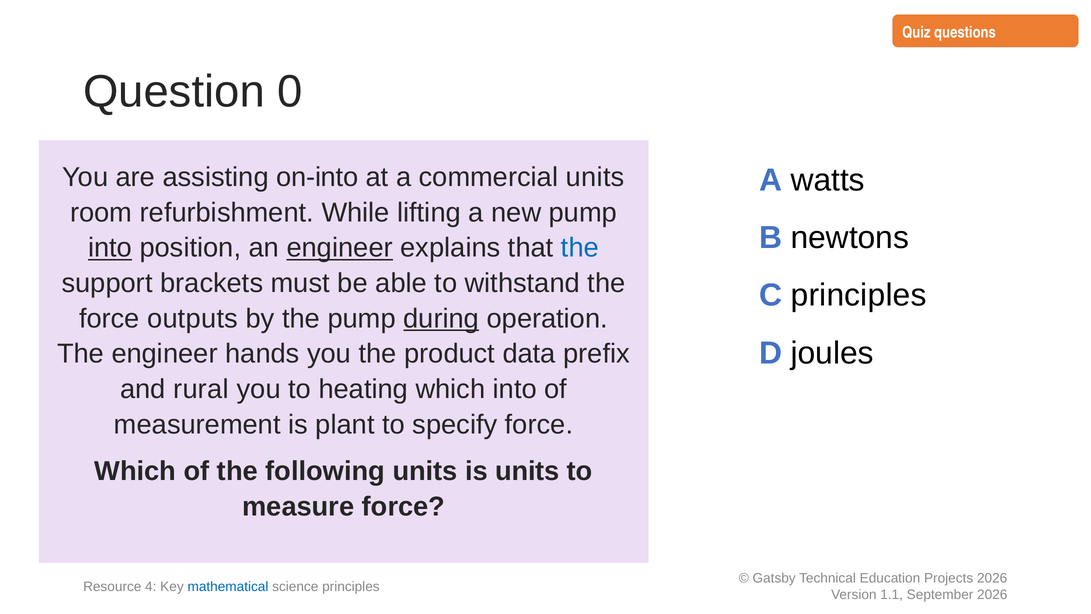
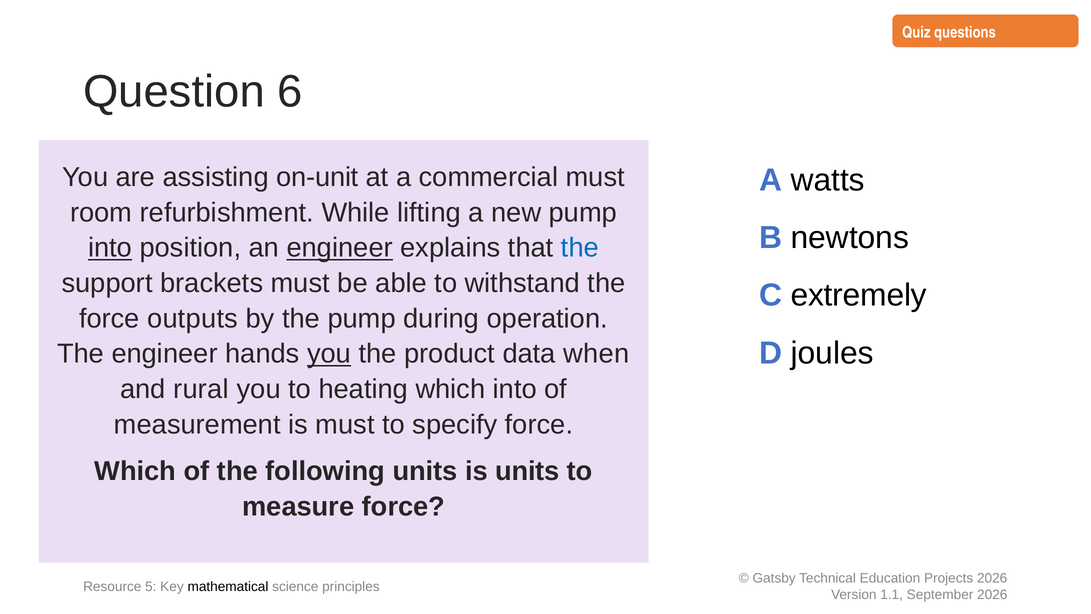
0: 0 -> 6
on-into: on-into -> on-unit
commercial units: units -> must
C principles: principles -> extremely
during underline: present -> none
you at (329, 354) underline: none -> present
prefix: prefix -> when
is plant: plant -> must
4: 4 -> 5
mathematical colour: blue -> black
